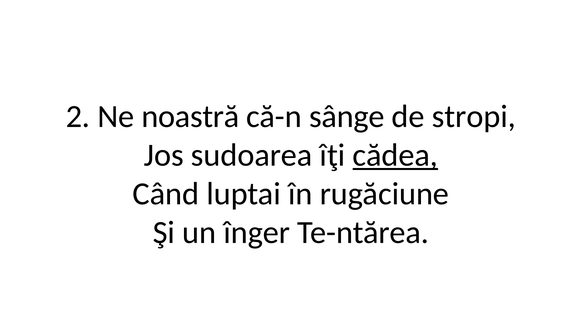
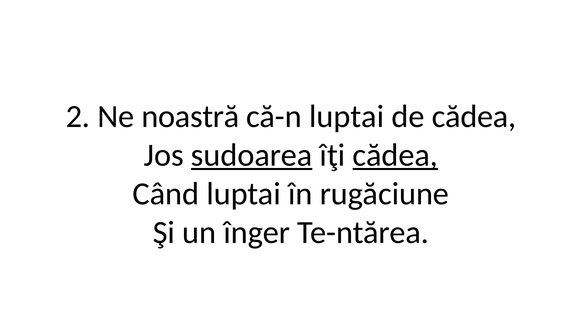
că-n sânge: sânge -> luptai
de stropi: stropi -> cădea
sudoarea underline: none -> present
